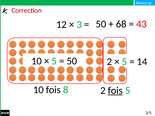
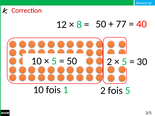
68: 68 -> 77
43: 43 -> 40
3: 3 -> 8
14: 14 -> 30
8: 8 -> 1
fois at (115, 91) underline: present -> none
